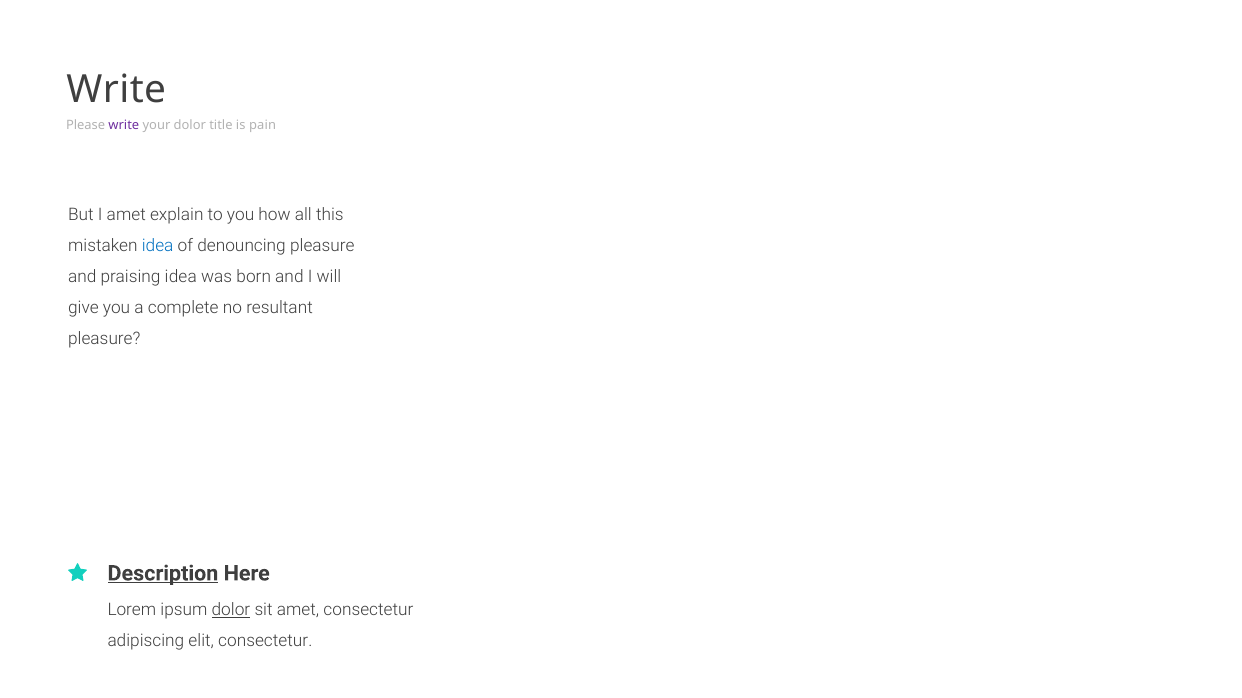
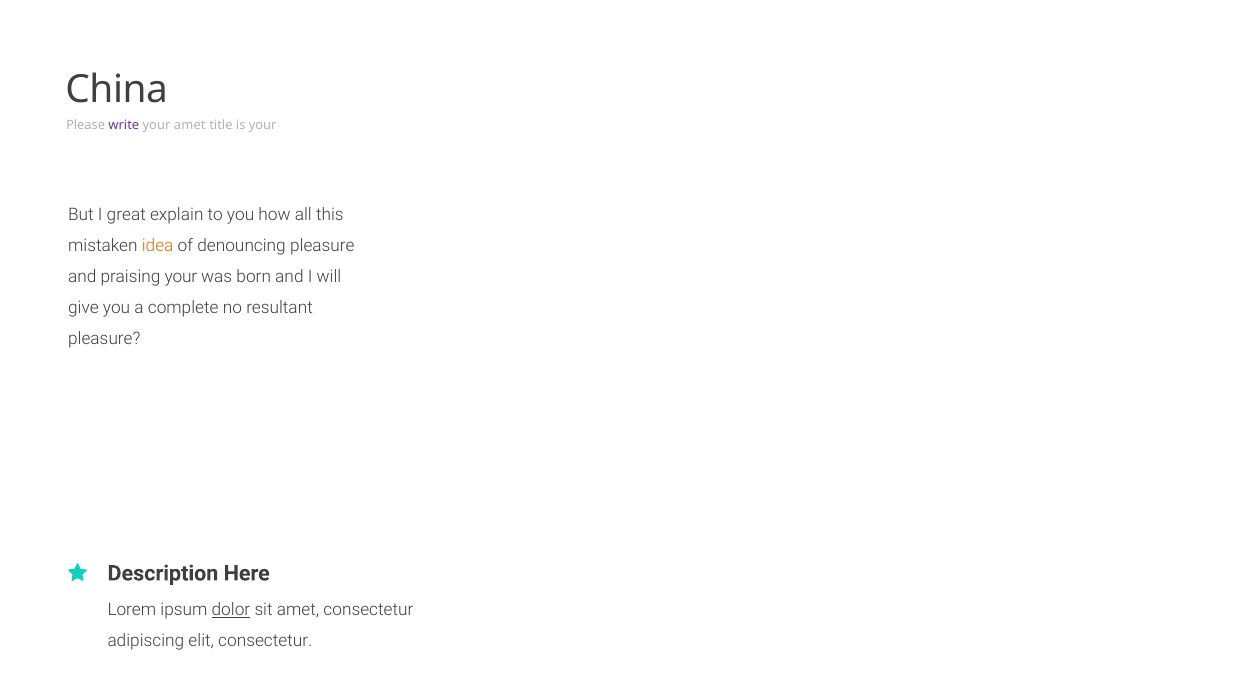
Write at (116, 89): Write -> China
your dolor: dolor -> amet
is pain: pain -> your
I amet: amet -> great
idea at (158, 246) colour: blue -> orange
praising idea: idea -> your
Description underline: present -> none
